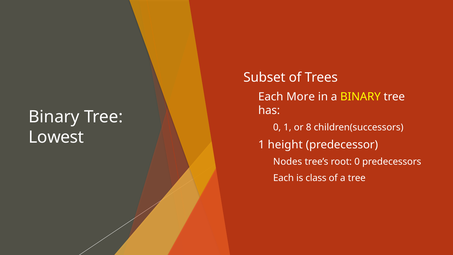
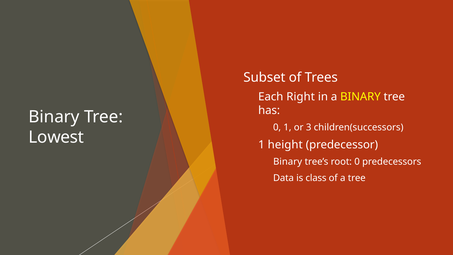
More: More -> Right
8: 8 -> 3
Nodes at (288, 162): Nodes -> Binary
Each at (283, 178): Each -> Data
